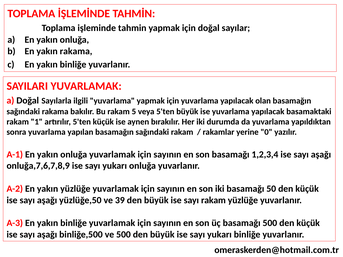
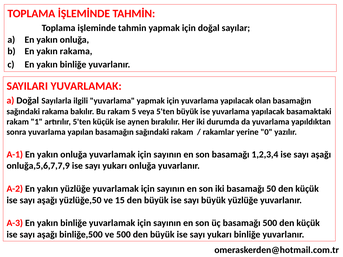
onluğa,7,6,7,8,9: onluğa,7,6,7,8,9 -> onluğa,5,6,7,7,9
39: 39 -> 15
sayı rakam: rakam -> büyük
